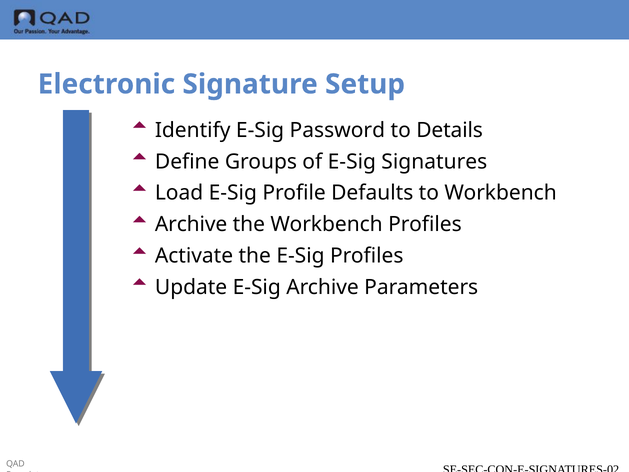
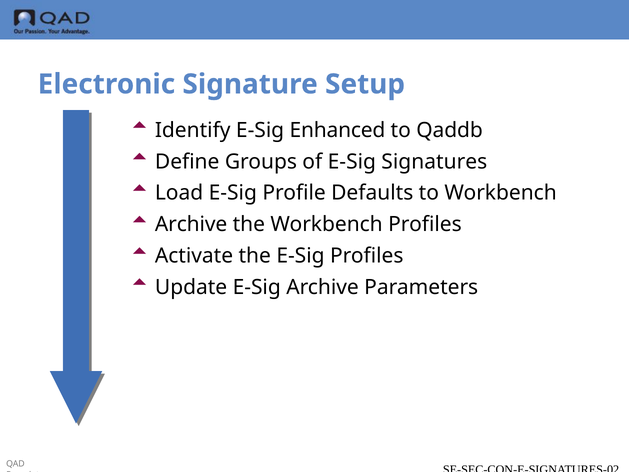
Password: Password -> Enhanced
Details: Details -> Qaddb
